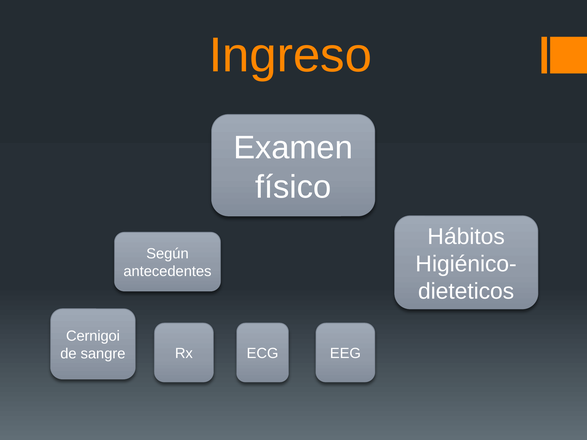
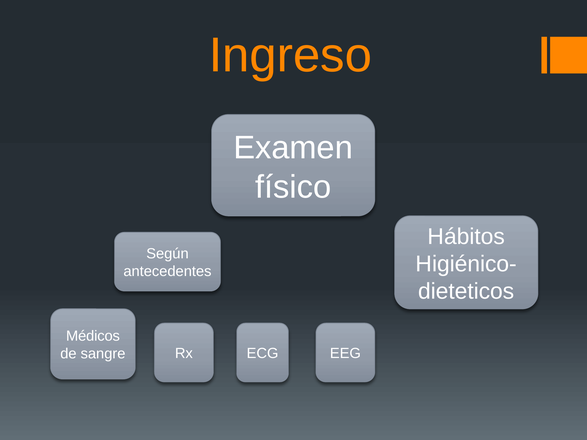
Cernigoi: Cernigoi -> Médicos
